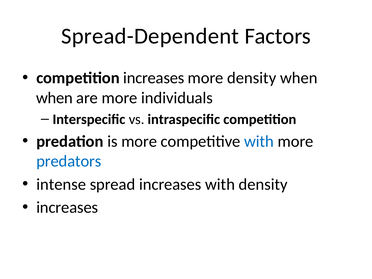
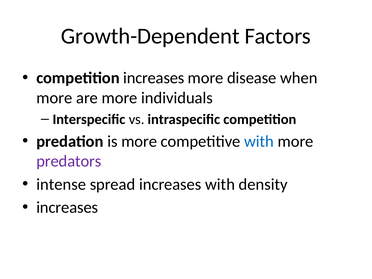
Spread-Dependent: Spread-Dependent -> Growth-Dependent
more density: density -> disease
when at (54, 98): when -> more
predators colour: blue -> purple
